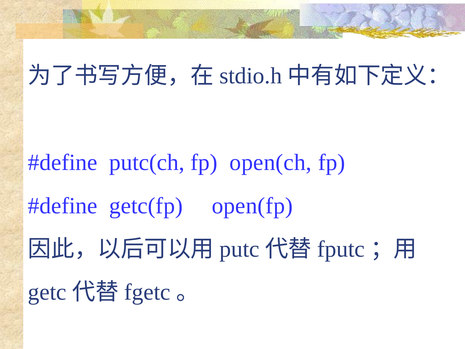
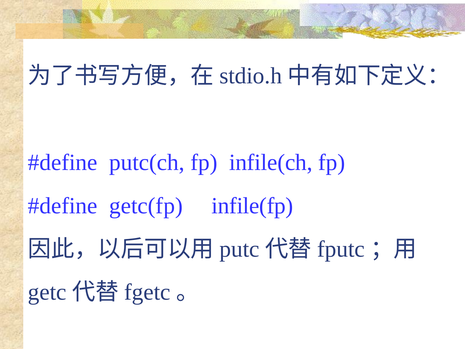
open(ch: open(ch -> infile(ch
open(fp: open(fp -> infile(fp
